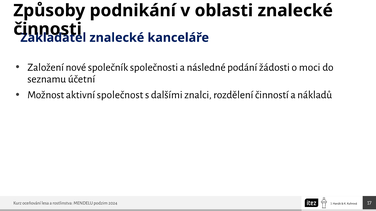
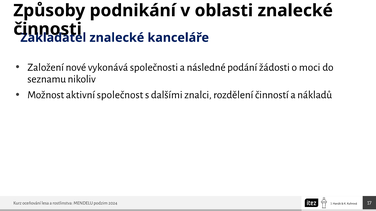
společník: společník -> vykonává
účetní: účetní -> nikoliv
